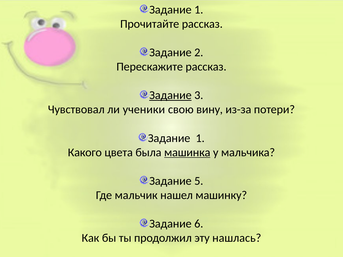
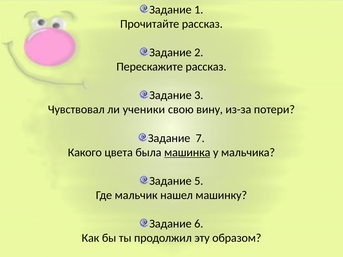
Задание at (170, 95) underline: present -> none
1 at (200, 138): 1 -> 7
нашлась: нашлась -> образом
